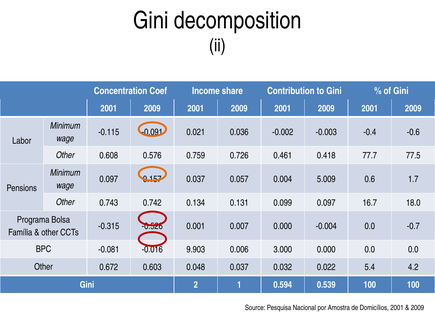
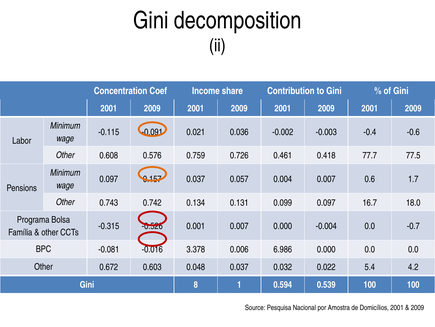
0.004 5.009: 5.009 -> 0.007
9.903: 9.903 -> 3.378
3.000: 3.000 -> 6.986
2: 2 -> 8
